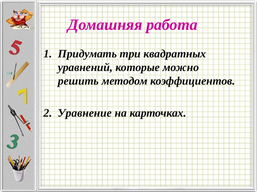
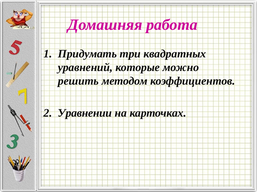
Уравнение: Уравнение -> Уравнении
